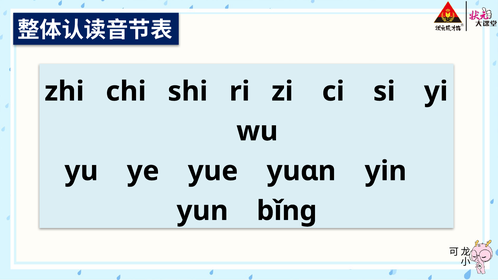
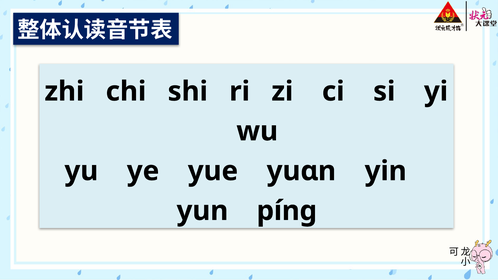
bǐnɡ: bǐnɡ -> pínɡ
